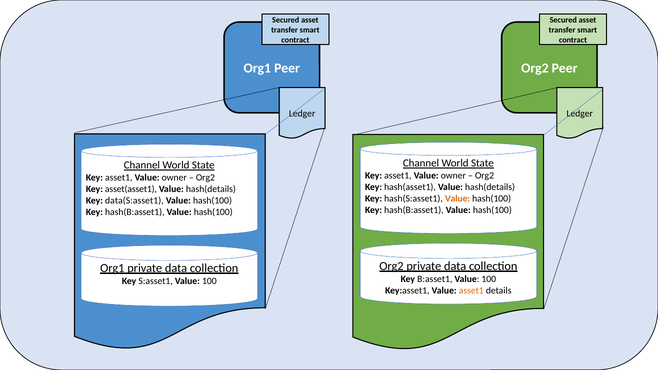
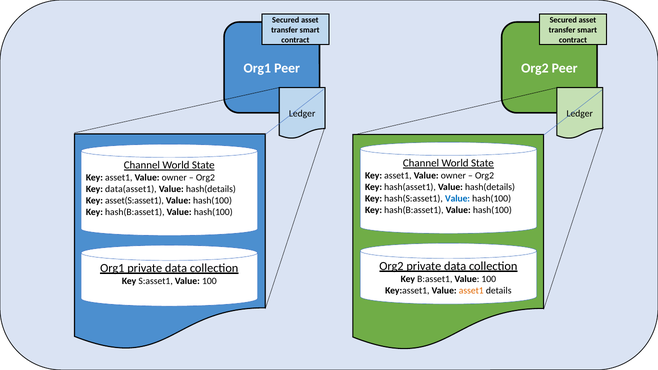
asset(asset1: asset(asset1 -> data(asset1
Value at (458, 198) colour: orange -> blue
data(S:asset1: data(S:asset1 -> asset(S:asset1
